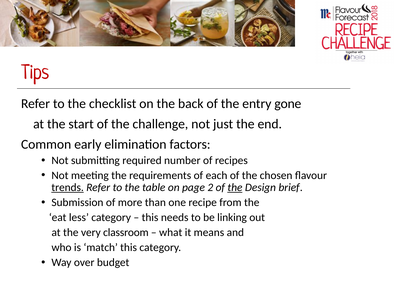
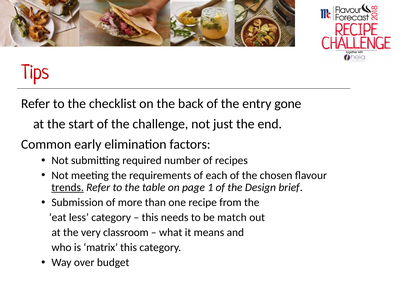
2: 2 -> 1
the at (235, 188) underline: present -> none
linking: linking -> match
match: match -> matrix
